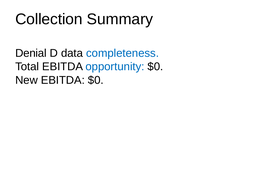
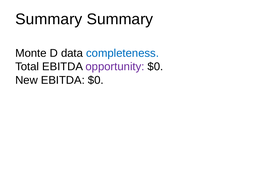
Collection at (49, 19): Collection -> Summary
Denial: Denial -> Monte
opportunity colour: blue -> purple
